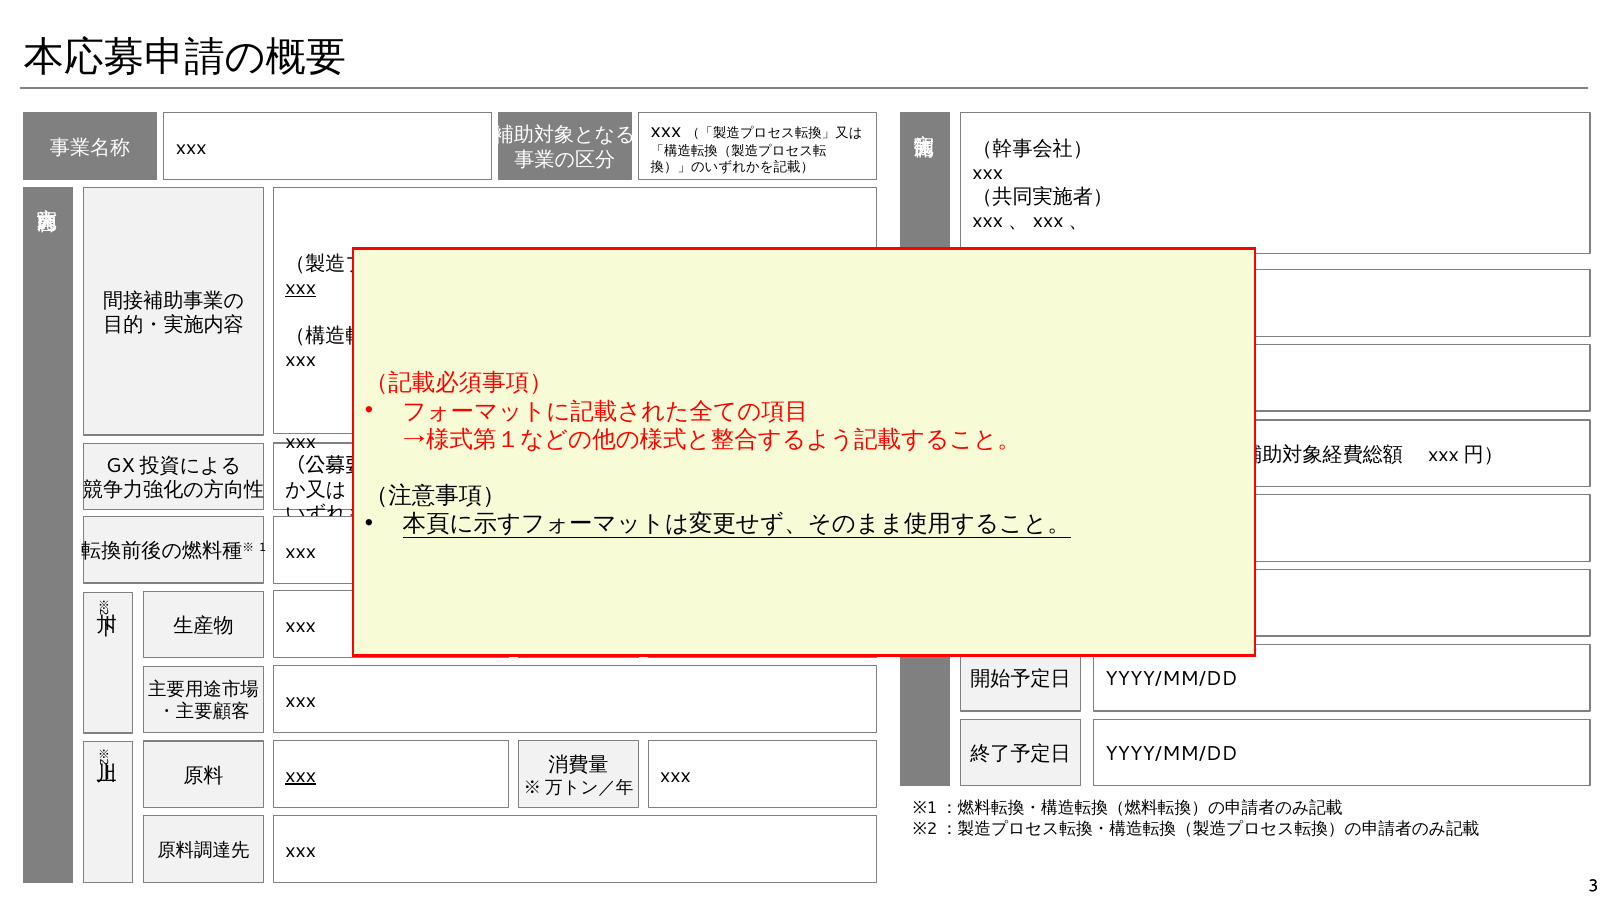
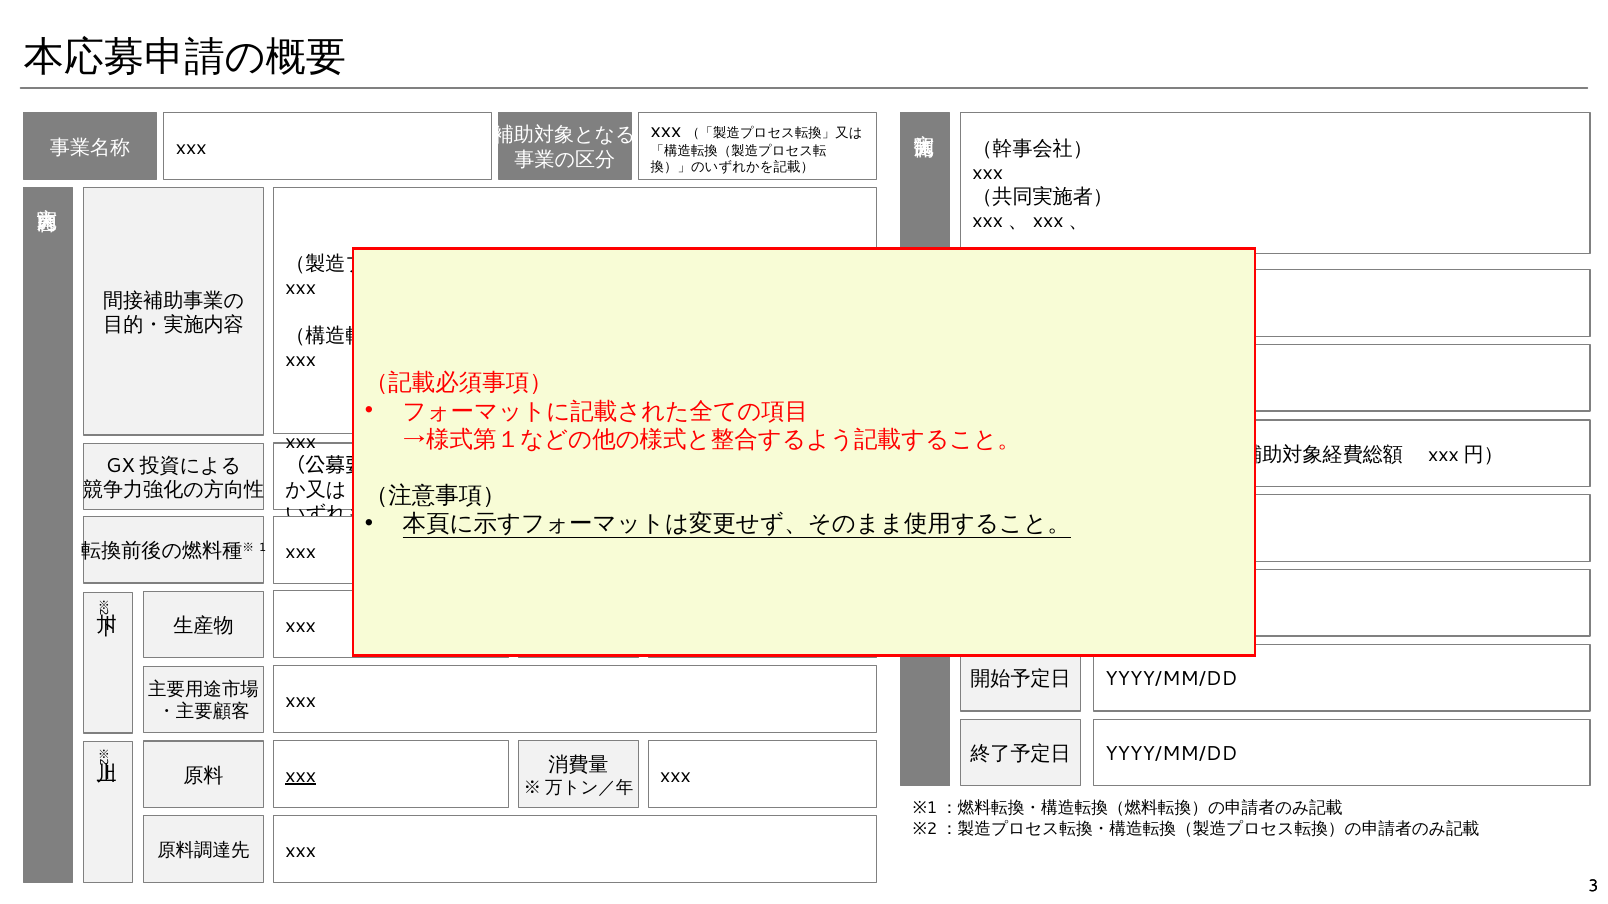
xxx at (301, 288) underline: present -> none
